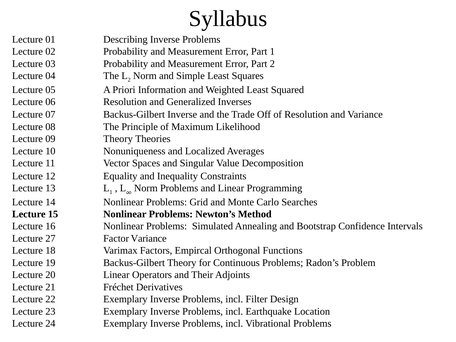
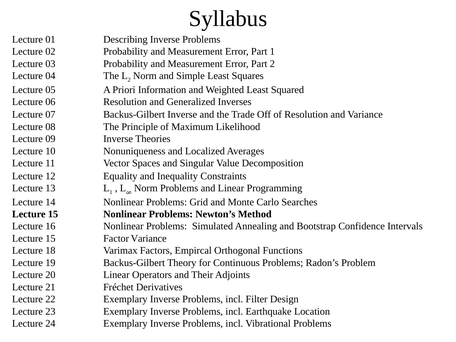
09 Theory: Theory -> Inverse
27 at (50, 238): 27 -> 15
